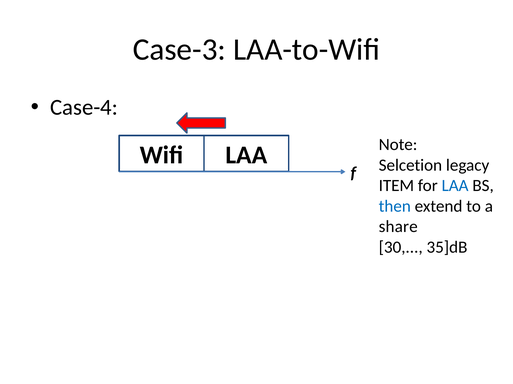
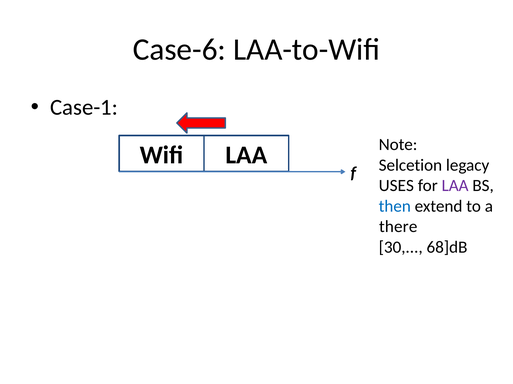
Case-3: Case-3 -> Case-6
Case-4: Case-4 -> Case-1
ITEM: ITEM -> USES
LAA at (455, 186) colour: blue -> purple
share: share -> there
35]dB: 35]dB -> 68]dB
